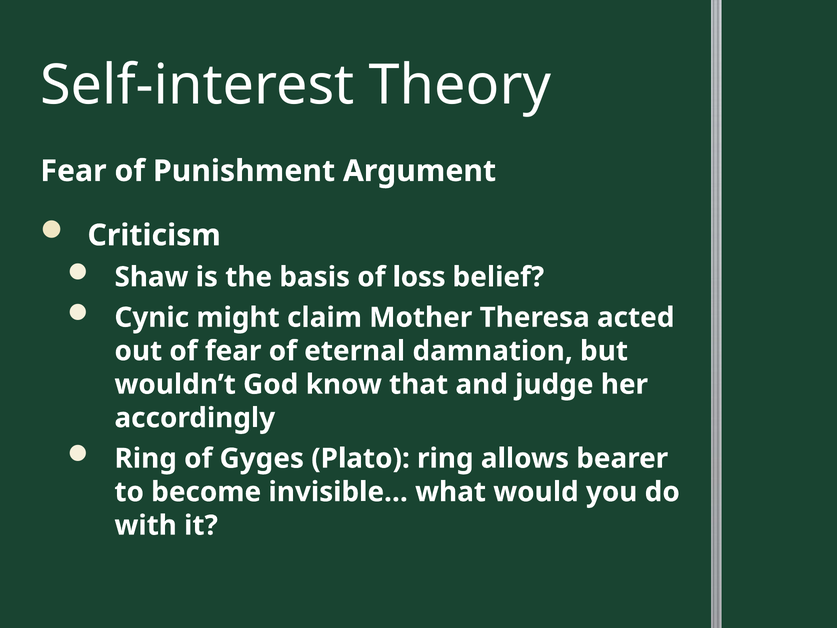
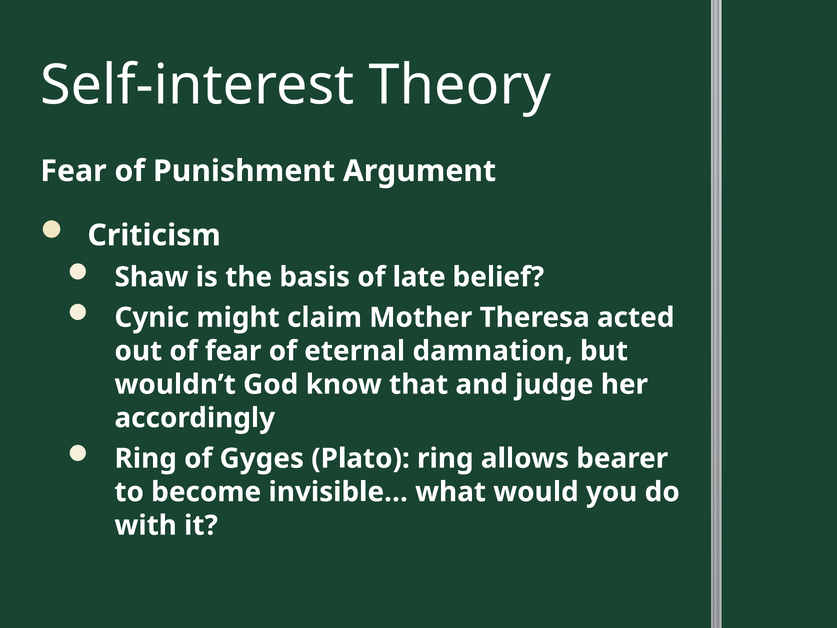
loss: loss -> late
